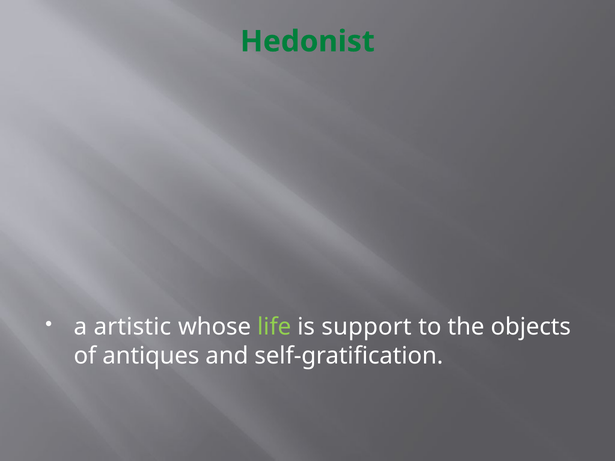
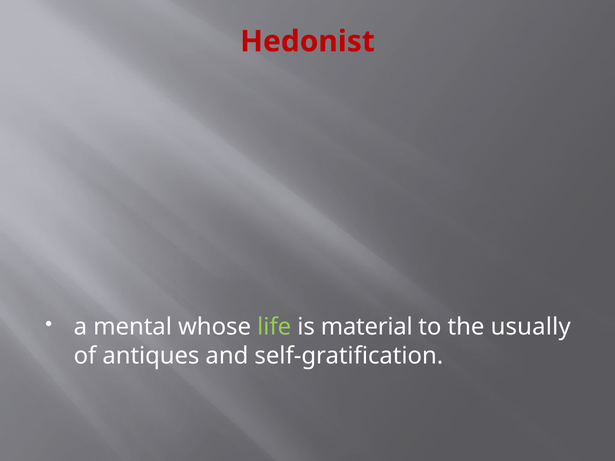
Hedonist colour: green -> red
artistic: artistic -> mental
support: support -> material
objects: objects -> usually
